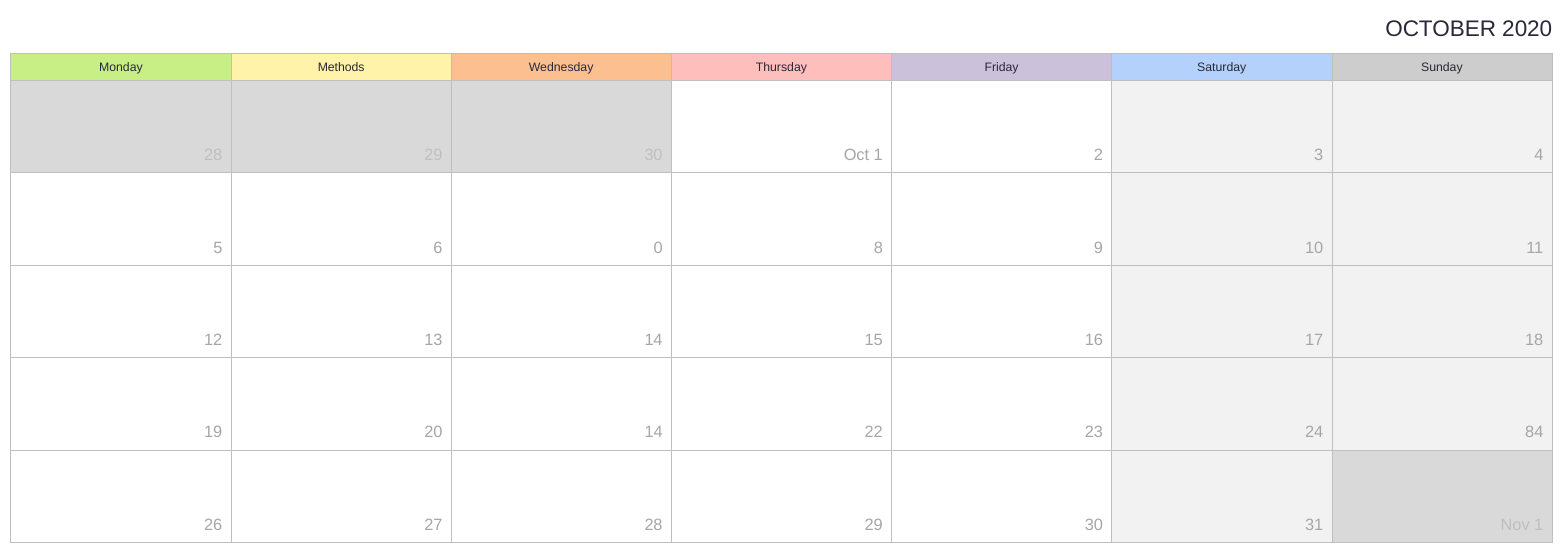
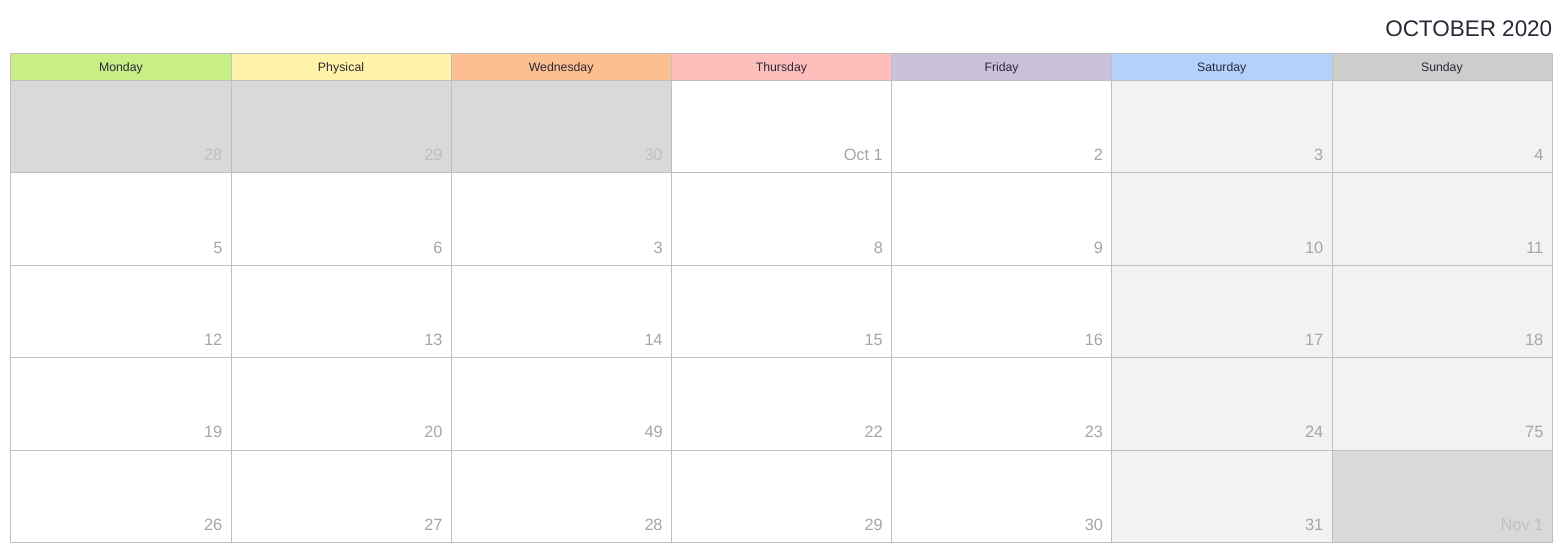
Methods: Methods -> Physical
6 0: 0 -> 3
20 14: 14 -> 49
84: 84 -> 75
